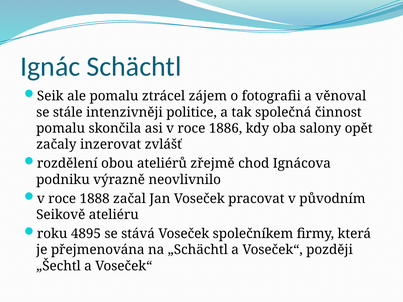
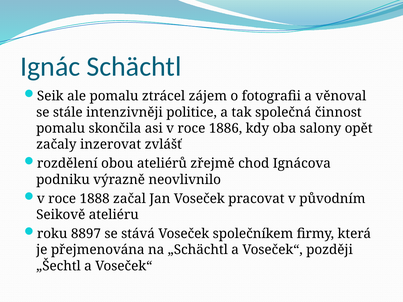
4895: 4895 -> 8897
